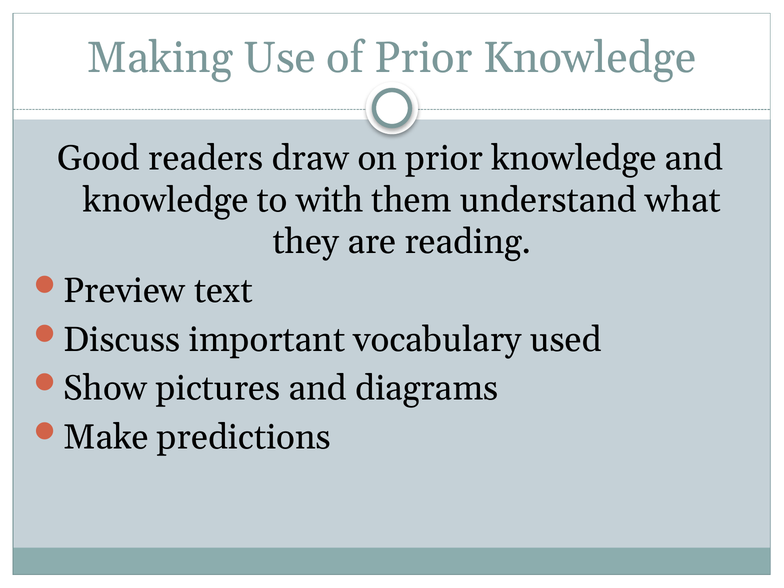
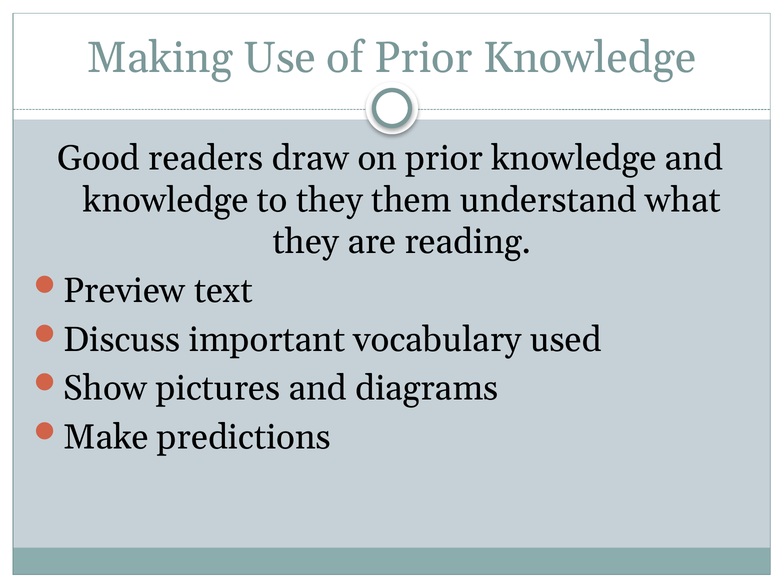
to with: with -> they
